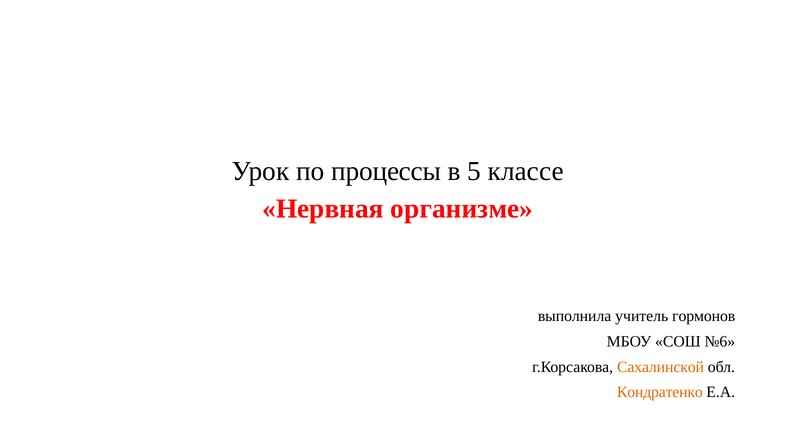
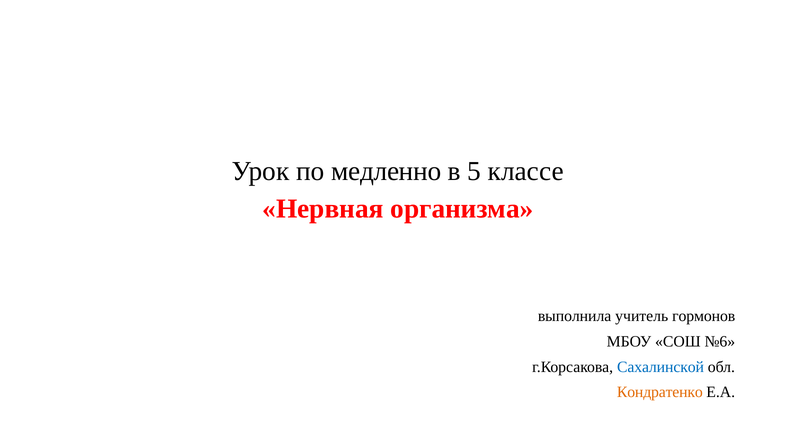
процессы: процессы -> медленно
организме: организме -> организма
Сахалинской colour: orange -> blue
